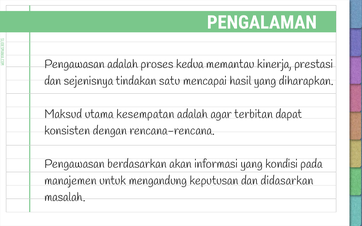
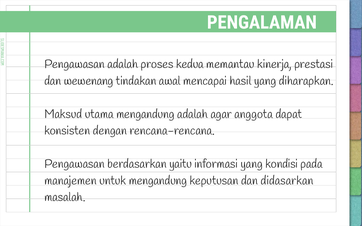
sejenisnya: sejenisnya -> wewenang
satu: satu -> awal
utama kesempatan: kesempatan -> mengandung
terbitan: terbitan -> anggota
akan: akan -> yaitu
